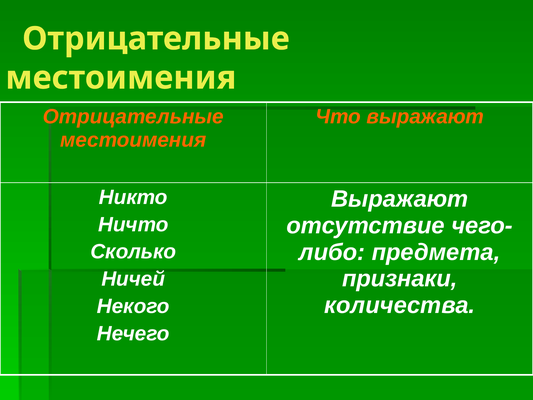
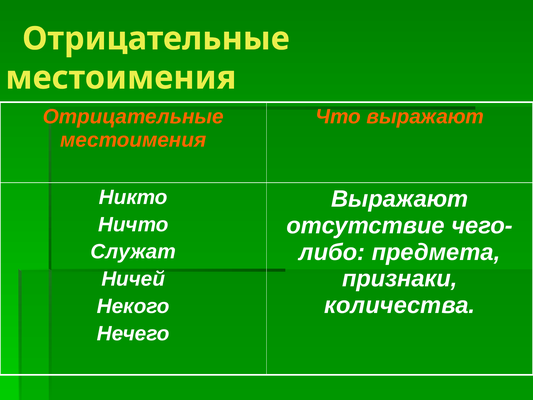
Сколько: Сколько -> Служат
